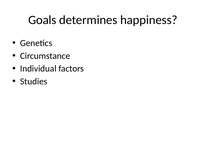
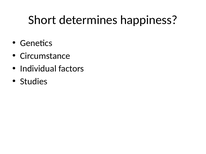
Goals: Goals -> Short
